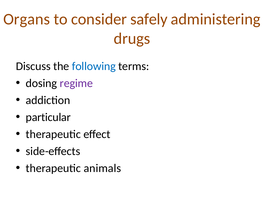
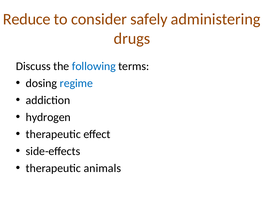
Organs: Organs -> Reduce
regime colour: purple -> blue
particular: particular -> hydrogen
